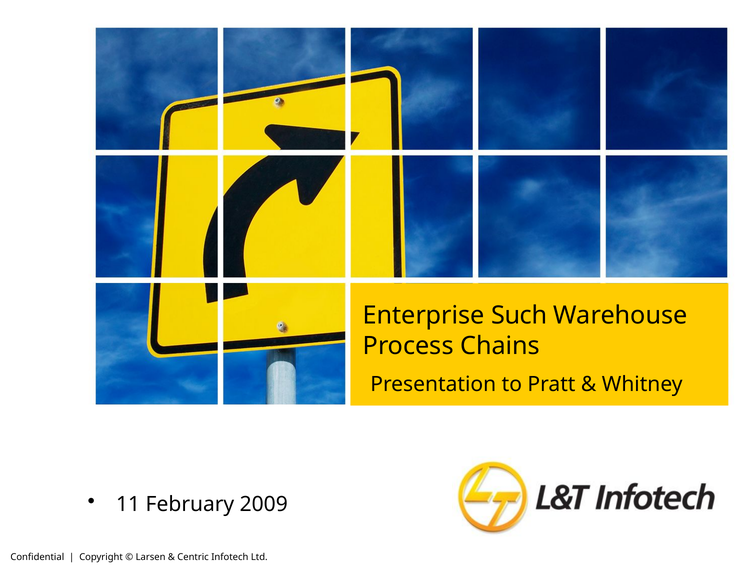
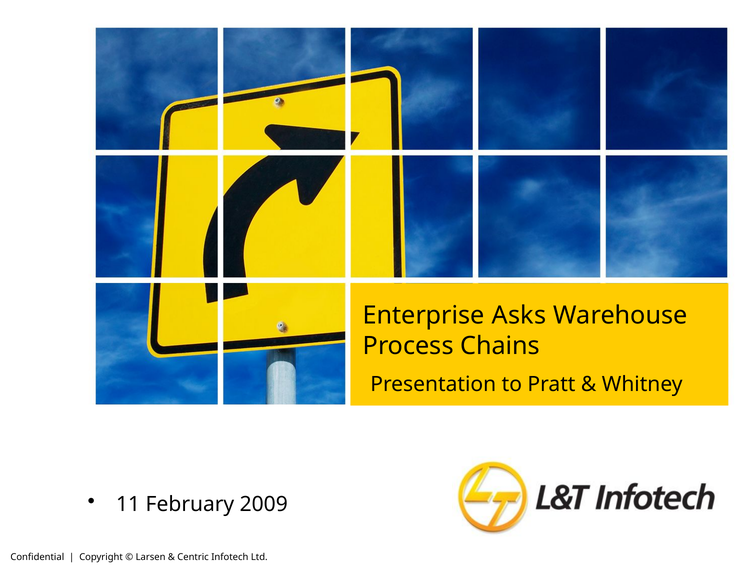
Such: Such -> Asks
